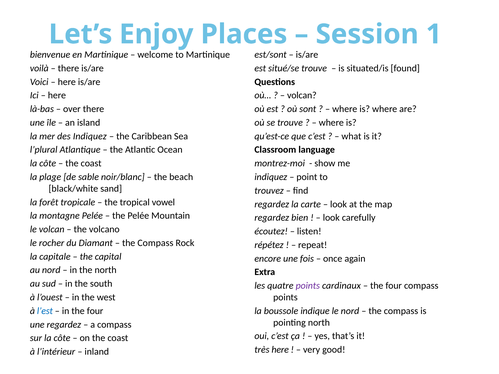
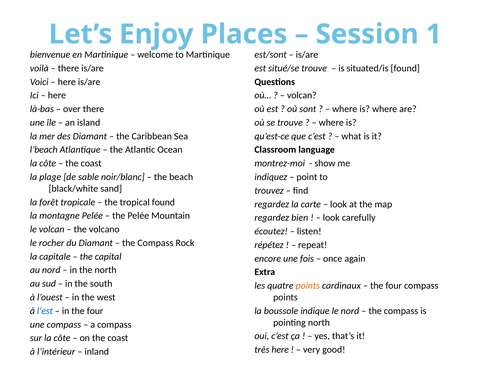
des Indiquez: Indiquez -> Diamant
l’plural: l’plural -> l’beach
tropical vowel: vowel -> found
points at (308, 286) colour: purple -> orange
une regardez: regardez -> compass
